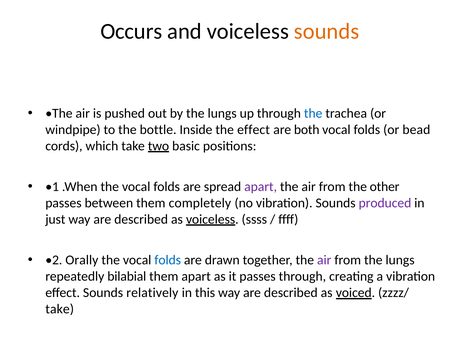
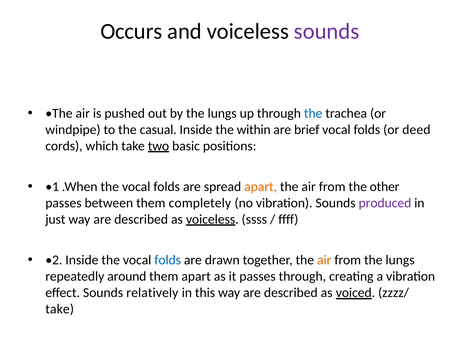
sounds at (327, 31) colour: orange -> purple
bottle: bottle -> casual
the effect: effect -> within
both: both -> brief
bead: bead -> deed
apart at (261, 187) colour: purple -> orange
•2 Orally: Orally -> Inside
air at (324, 260) colour: purple -> orange
bilabial: bilabial -> around
